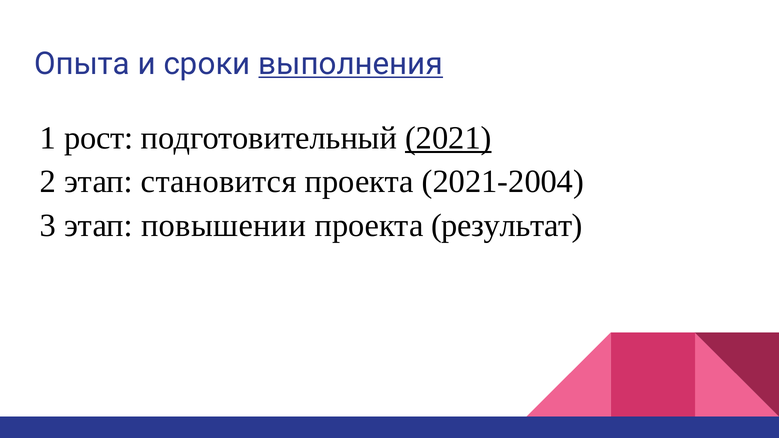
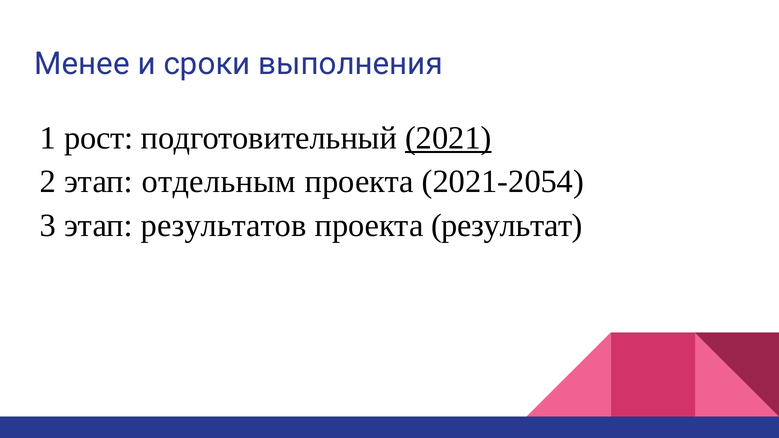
Опыта: Опыта -> Менее
выполнения underline: present -> none
становится: становится -> отдельным
2021-2004: 2021-2004 -> 2021-2054
повышении: повышении -> результатов
